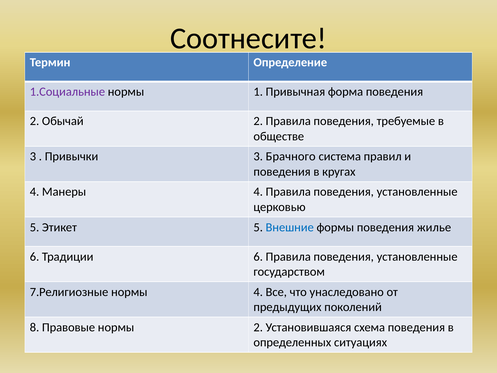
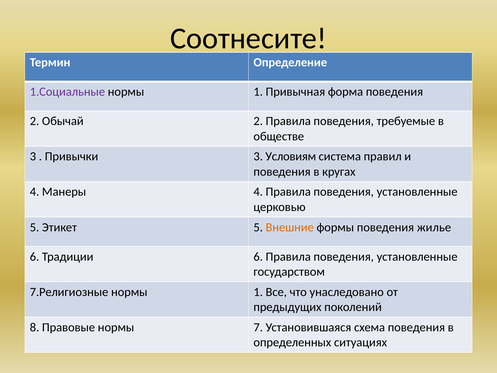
Брачного: Брачного -> Условиям
Внешние colour: blue -> orange
7.Религиозные нормы 4: 4 -> 1
нормы 2: 2 -> 7
